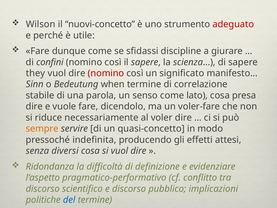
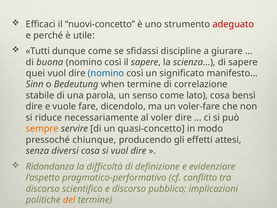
Wilson: Wilson -> Efficaci
Fare at (38, 51): Fare -> Tutti
confini: confini -> buona
they: they -> quei
nomino at (106, 73) colour: red -> blue
presa: presa -> bensì
indefinita: indefinita -> chiunque
del colour: blue -> orange
